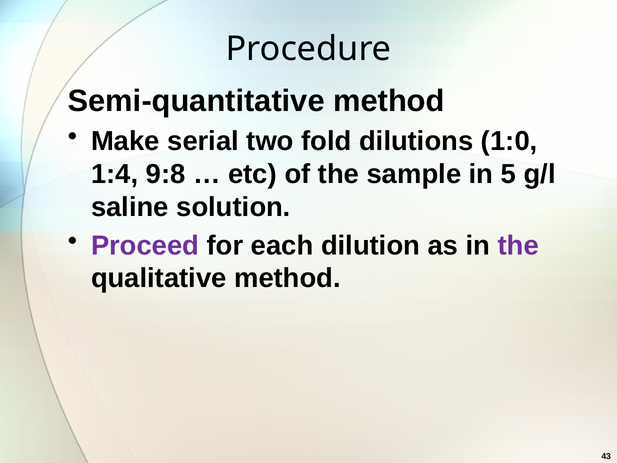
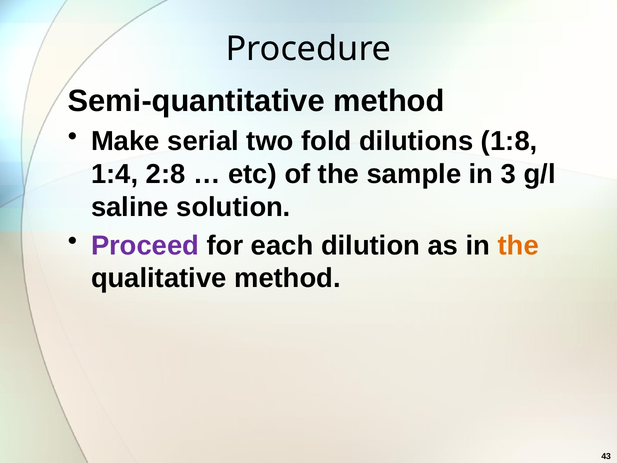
1:0: 1:0 -> 1:8
9:8: 9:8 -> 2:8
5: 5 -> 3
the at (518, 245) colour: purple -> orange
